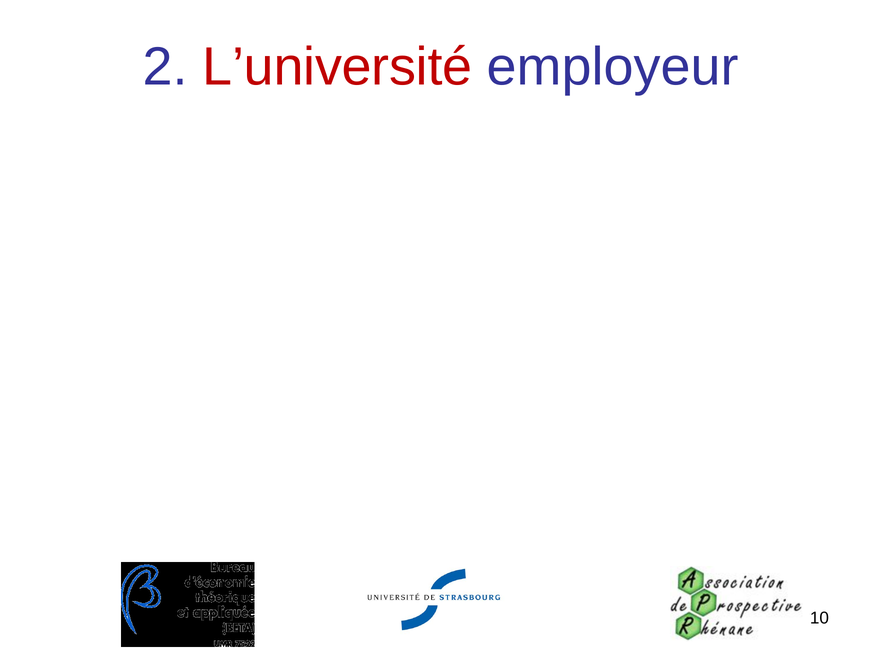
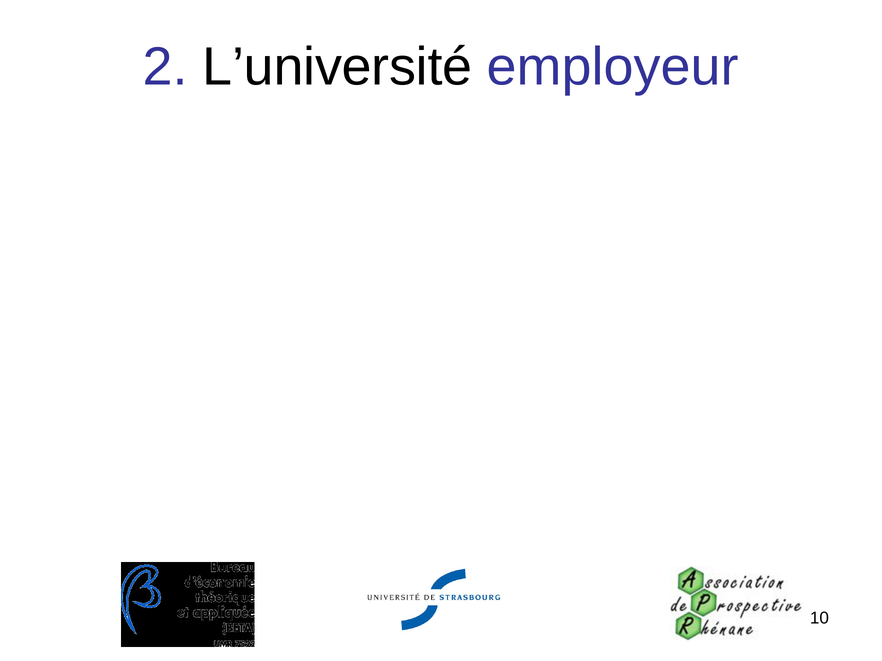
L’université colour: red -> black
